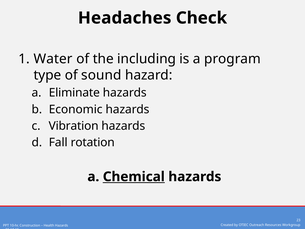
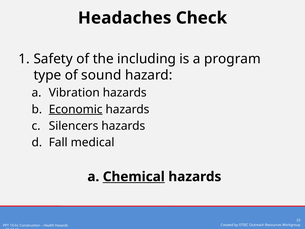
Water: Water -> Safety
Eliminate: Eliminate -> Vibration
Economic underline: none -> present
Vibration: Vibration -> Silencers
rotation: rotation -> medical
